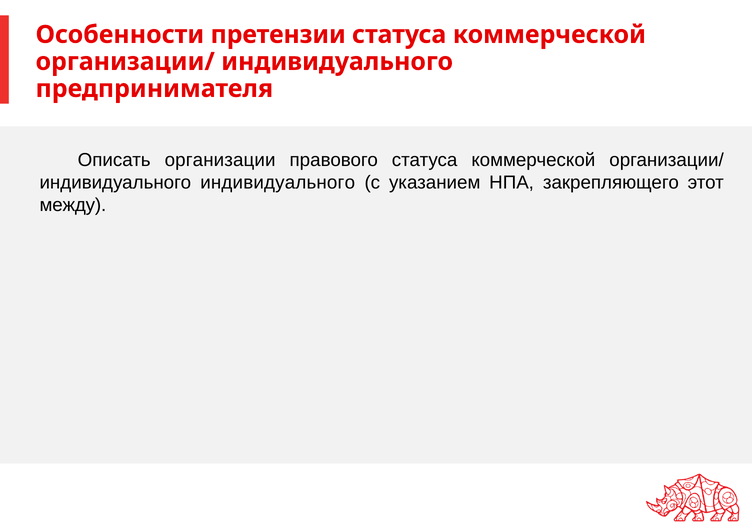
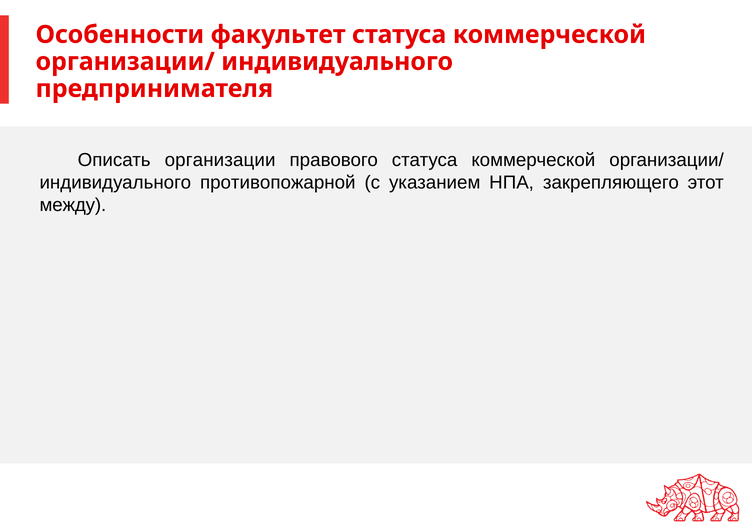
претензии: претензии -> факультет
индивидуального индивидуального: индивидуального -> противопожарной
